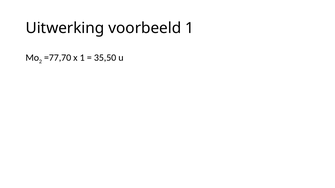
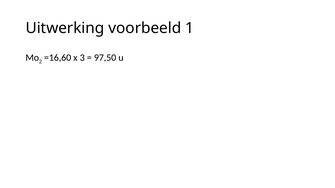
=77,70: =77,70 -> =16,60
x 1: 1 -> 3
35,50: 35,50 -> 97,50
